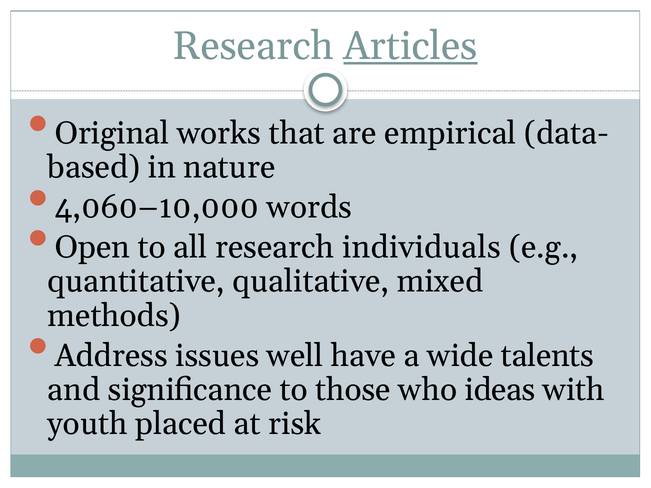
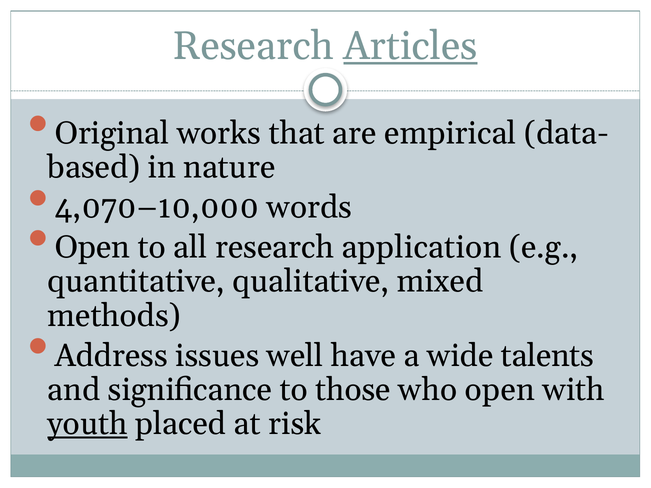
4,060–10,000: 4,060–10,000 -> 4,070–10,000
individuals: individuals -> application
who ideas: ideas -> open
youth underline: none -> present
